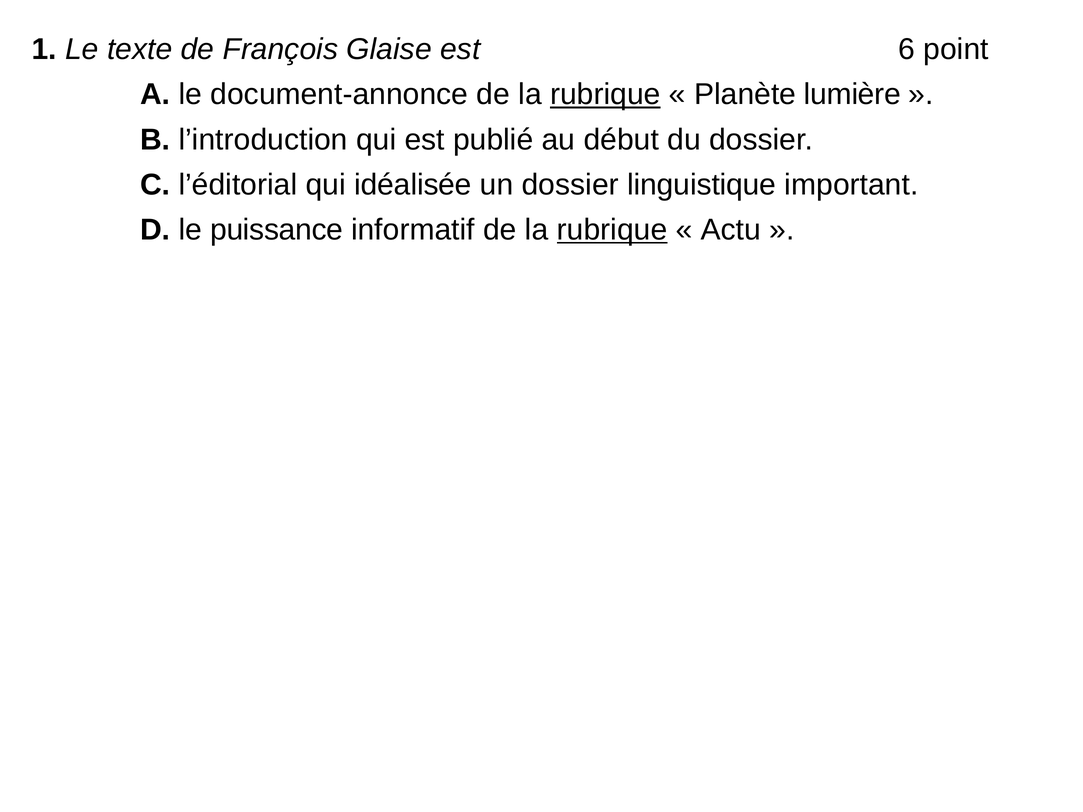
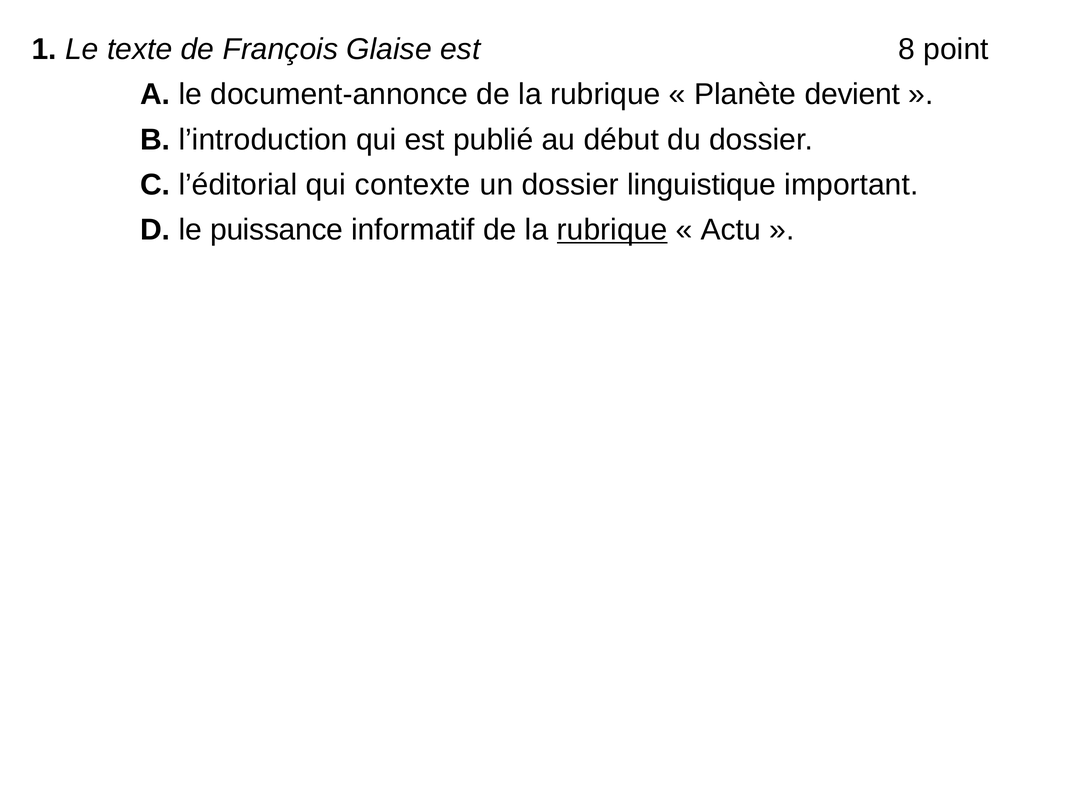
6: 6 -> 8
rubrique at (605, 94) underline: present -> none
lumière: lumière -> devient
idéalisée: idéalisée -> contexte
